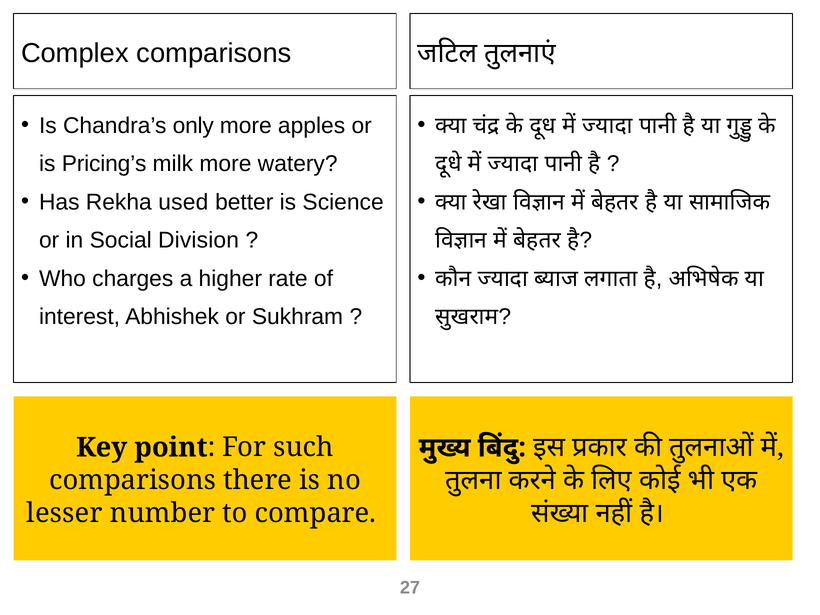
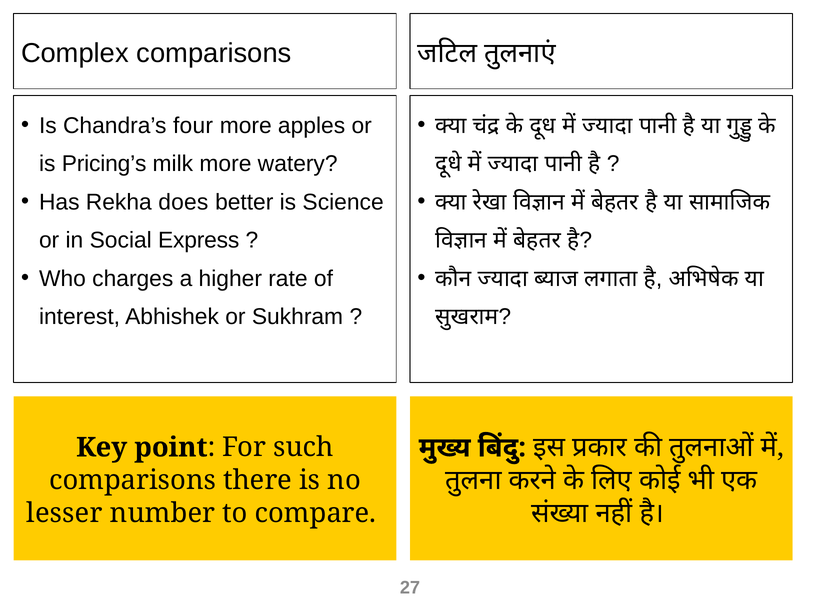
only: only -> four
used: used -> does
Division: Division -> Express
